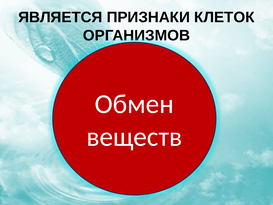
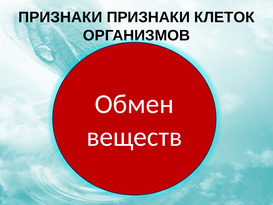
ЯВЛЯЕТСЯ at (60, 17): ЯВЛЯЕТСЯ -> ПРИЗНАКИ
